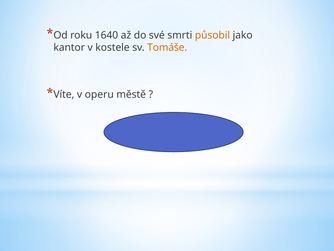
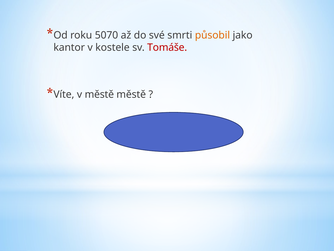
1640: 1640 -> 5070
Tomáše colour: orange -> red
v operu: operu -> městě
